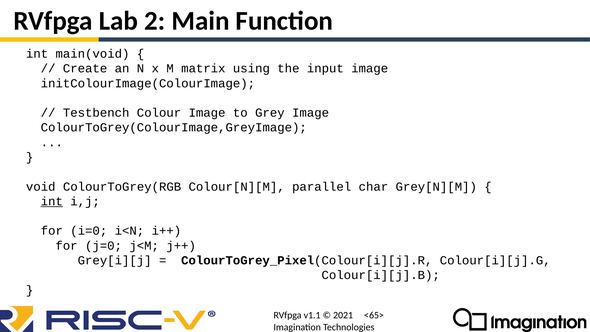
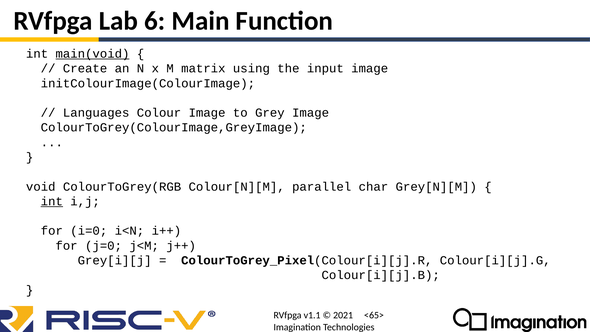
2: 2 -> 6
main(void underline: none -> present
Testbench: Testbench -> Languages
